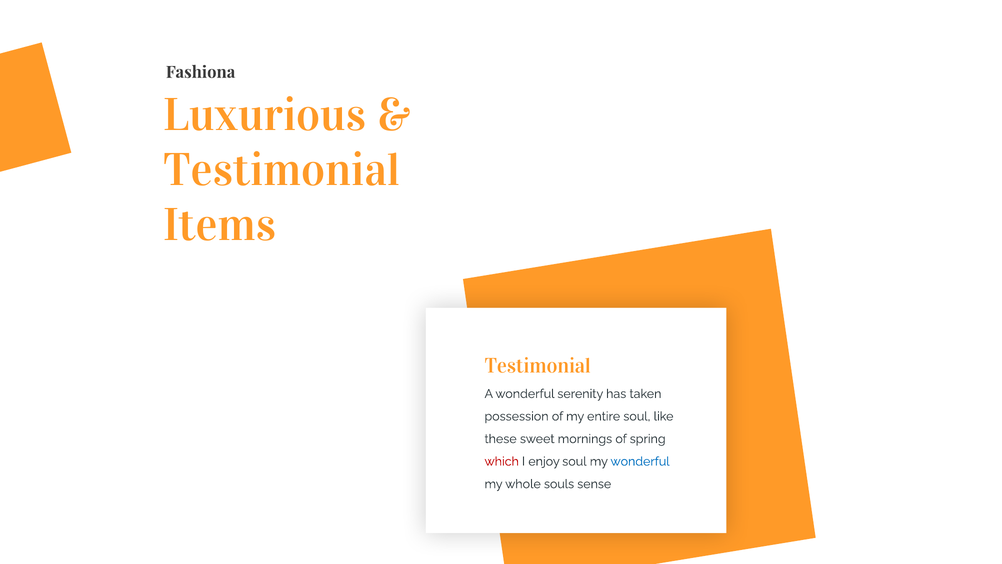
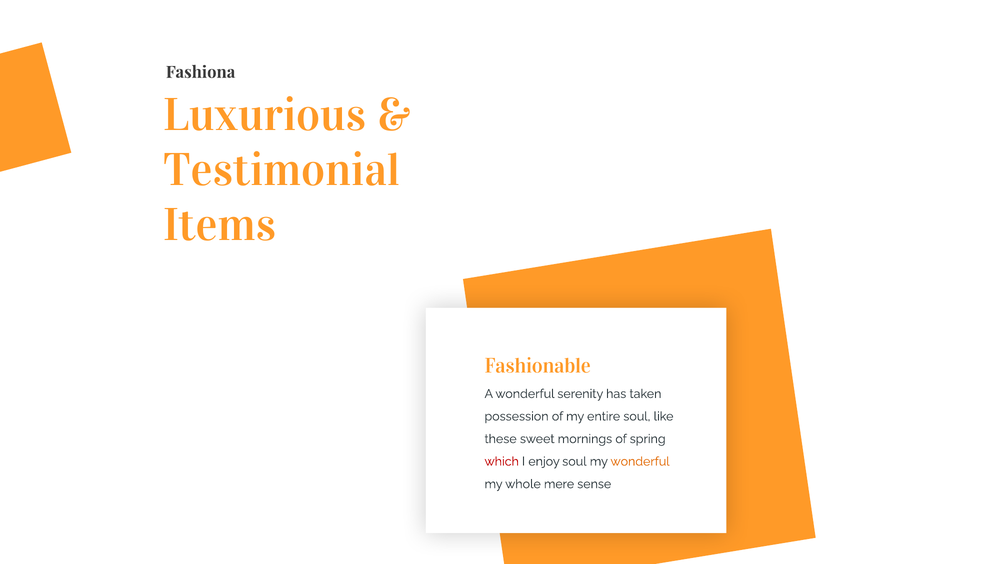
Testimonial at (538, 365): Testimonial -> Fashionable
wonderful at (640, 461) colour: blue -> orange
souls: souls -> mere
